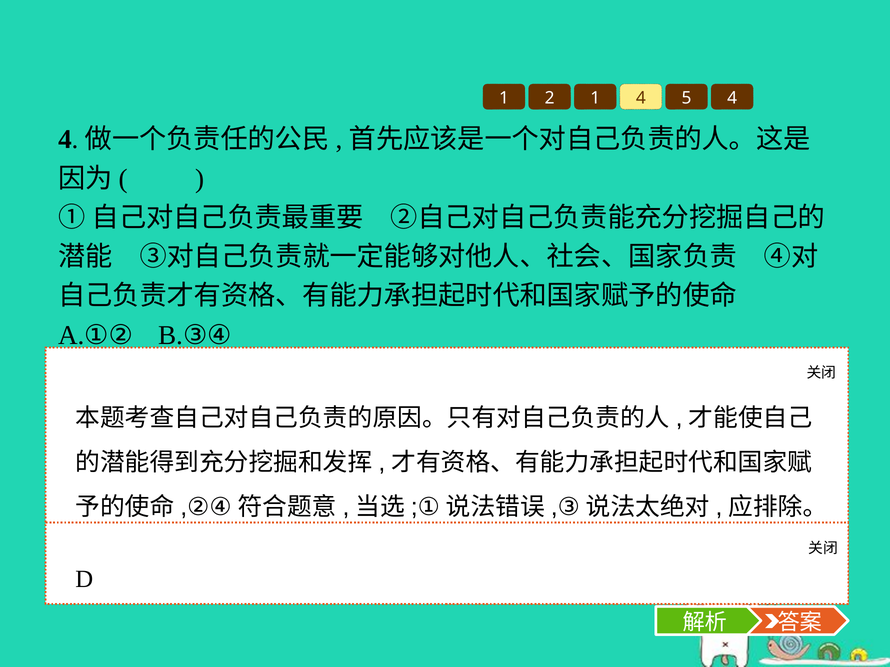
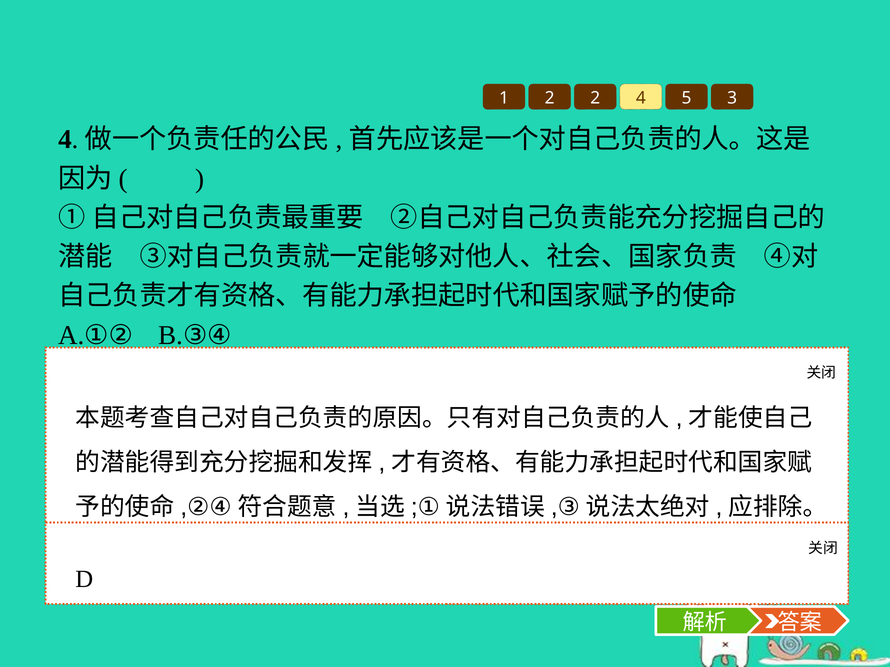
2 1: 1 -> 2
5 4: 4 -> 3
